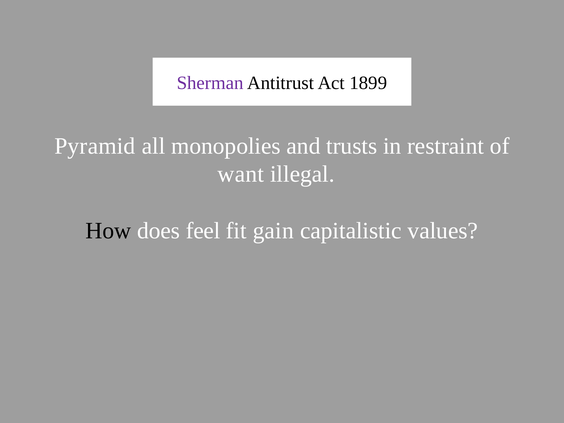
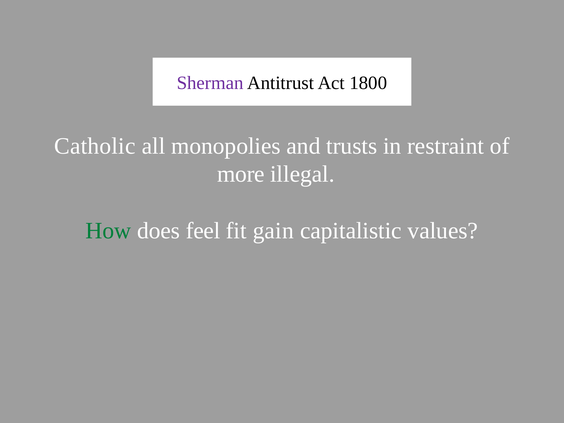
1899: 1899 -> 1800
Pyramid: Pyramid -> Catholic
want: want -> more
How colour: black -> green
